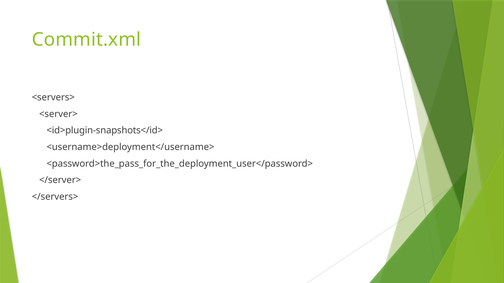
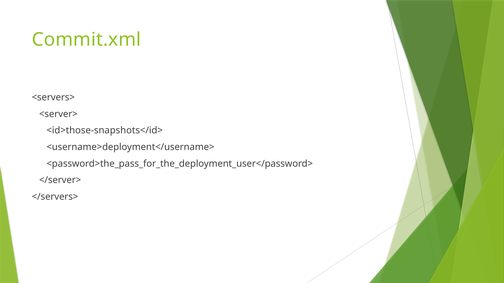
<id>plugin-snapshots</id>: <id>plugin-snapshots</id> -> <id>those-snapshots</id>
